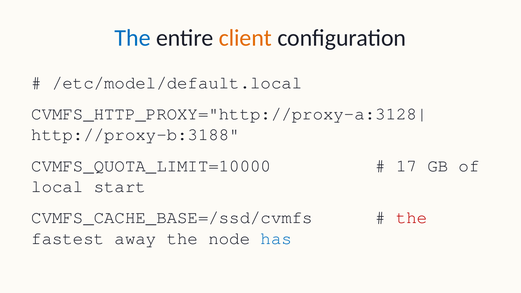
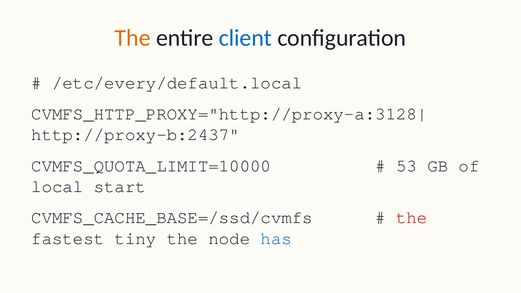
The at (133, 38) colour: blue -> orange
client colour: orange -> blue
/etc/model/default.local: /etc/model/default.local -> /etc/every/default.local
http://proxy-b:3188: http://proxy-b:3188 -> http://proxy-b:2437
17: 17 -> 53
away: away -> tiny
